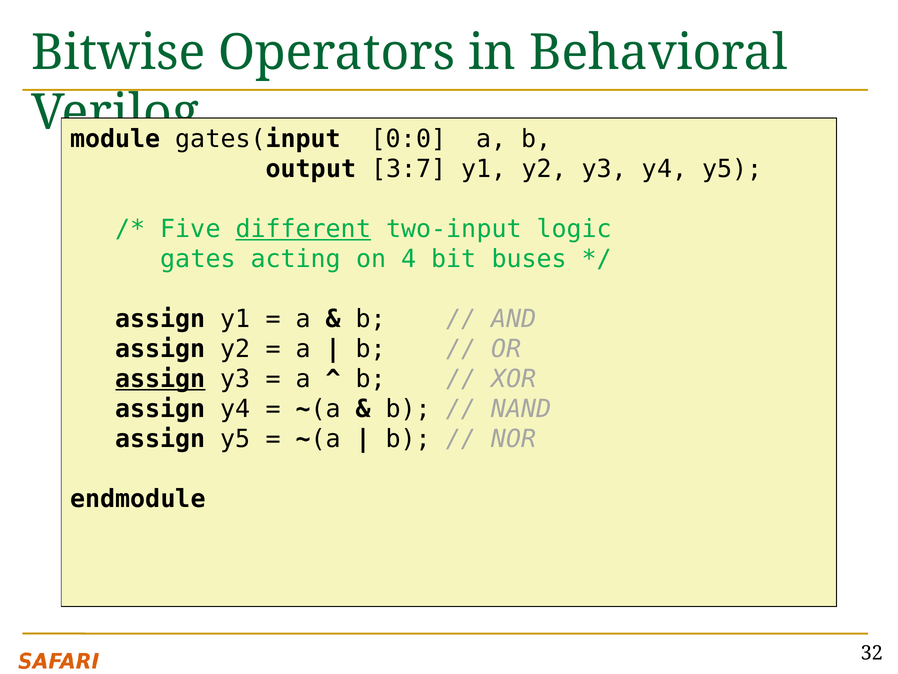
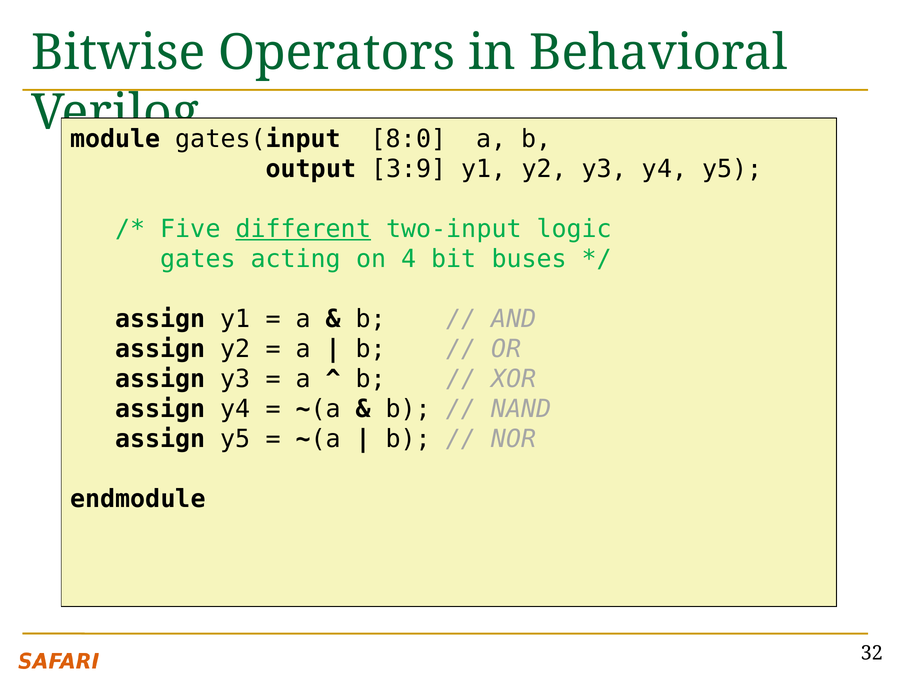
0:0: 0:0 -> 8:0
3:7: 3:7 -> 3:9
assign at (160, 379) underline: present -> none
